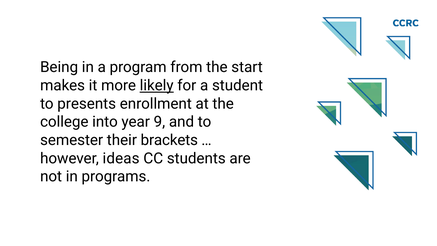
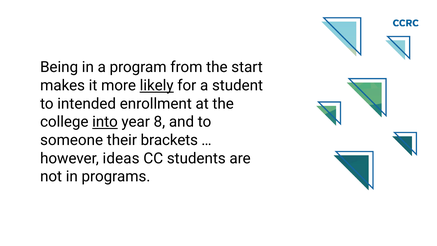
presents: presents -> intended
into underline: none -> present
9: 9 -> 8
semester: semester -> someone
